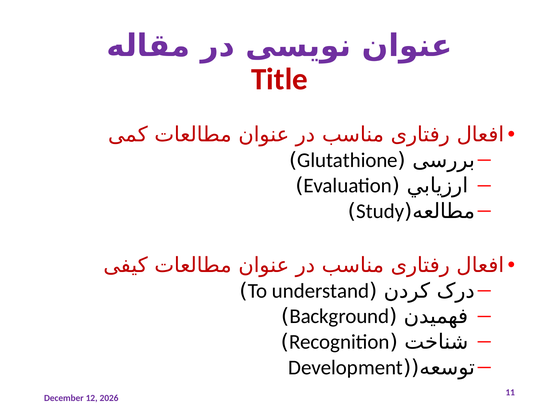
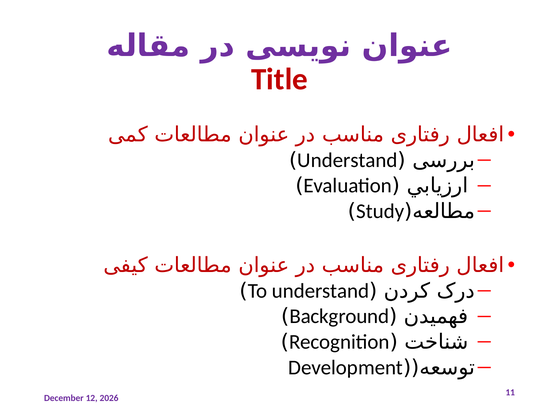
Glutathione at (348, 160): Glutathione -> Understand
